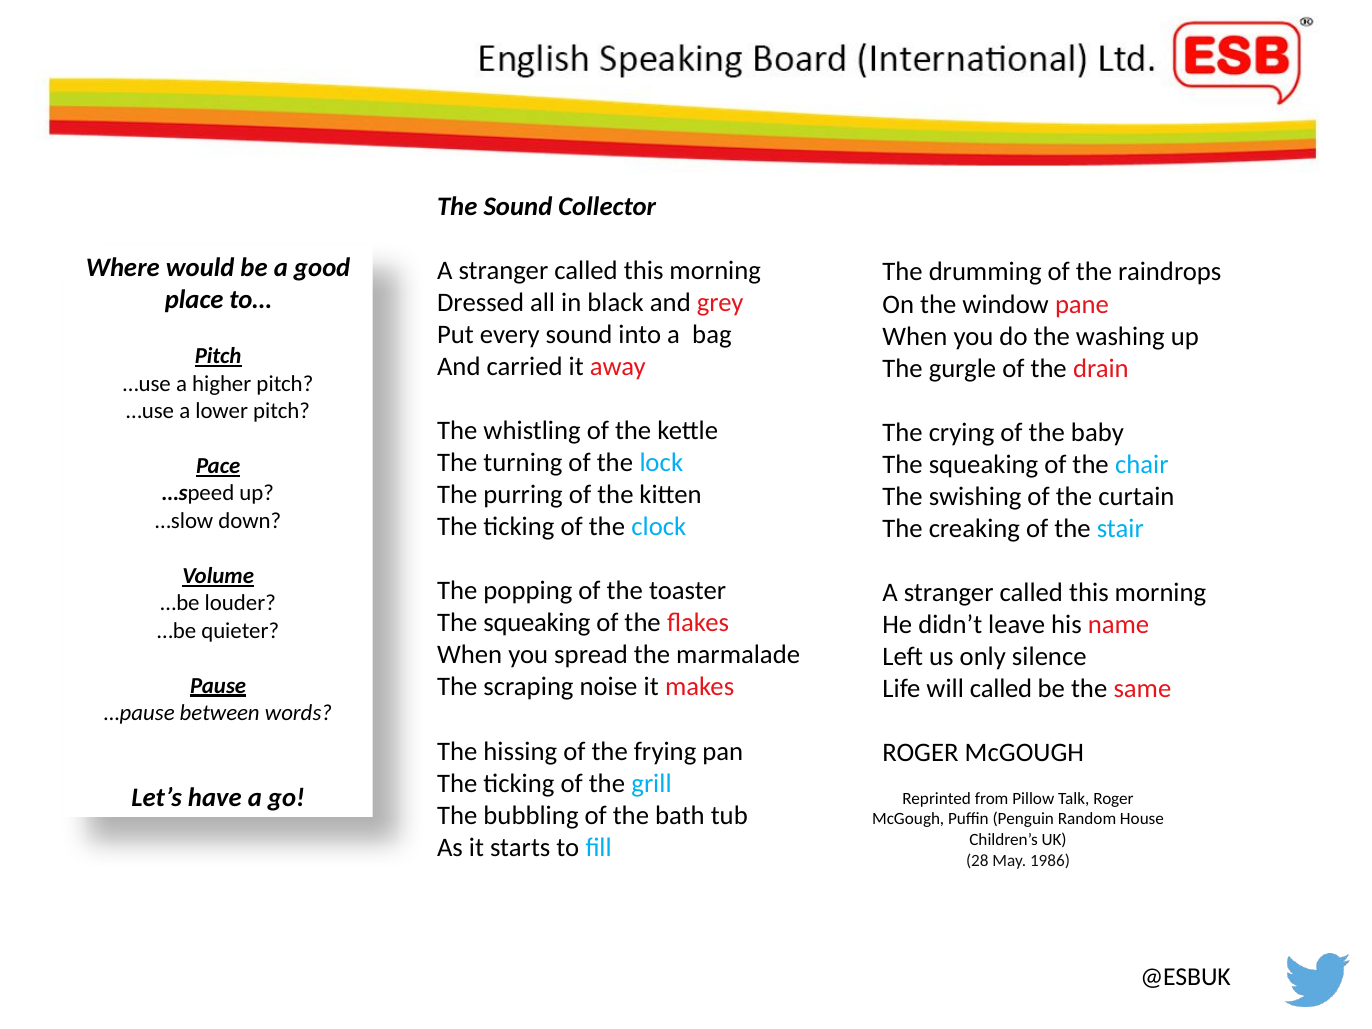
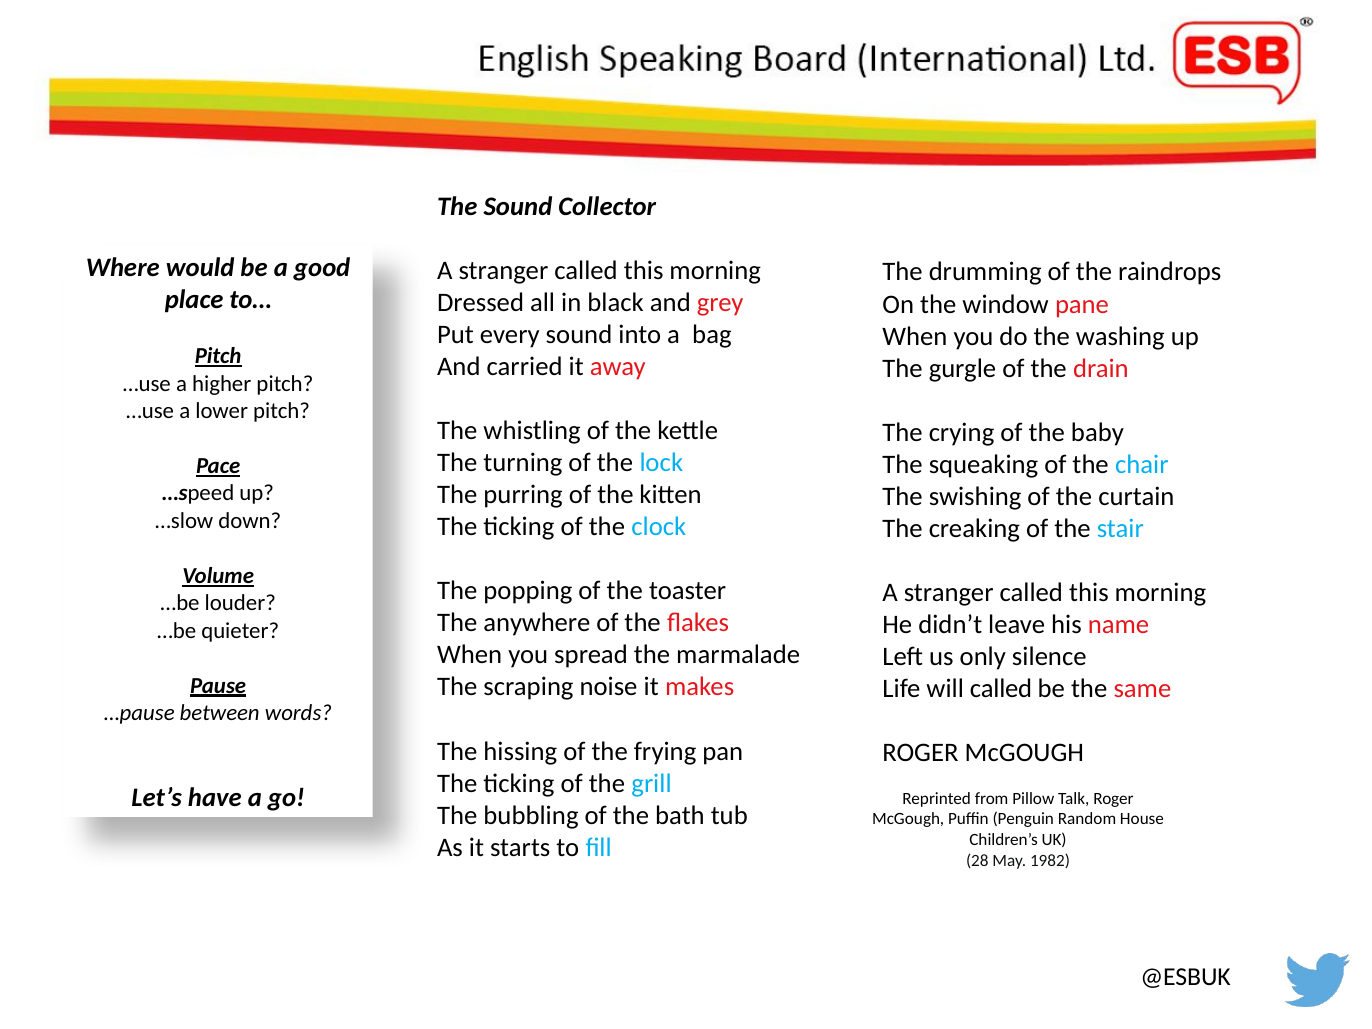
squeaking at (537, 623): squeaking -> anywhere
1986: 1986 -> 1982
